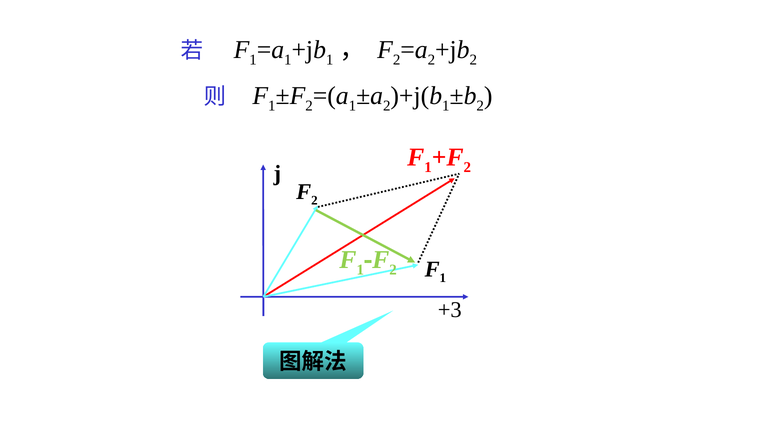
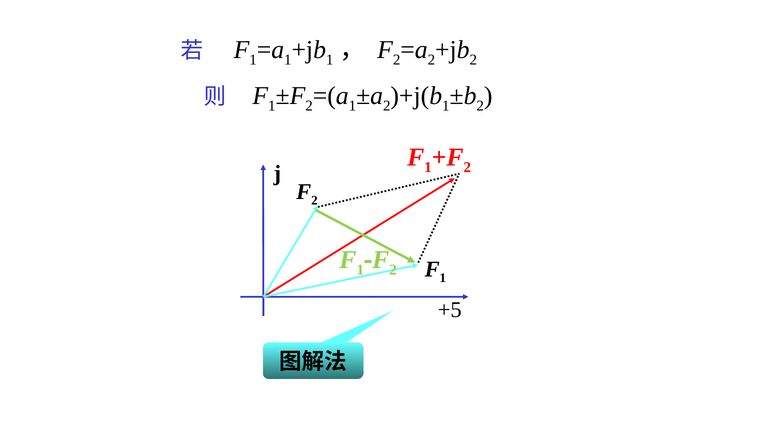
+3: +3 -> +5
